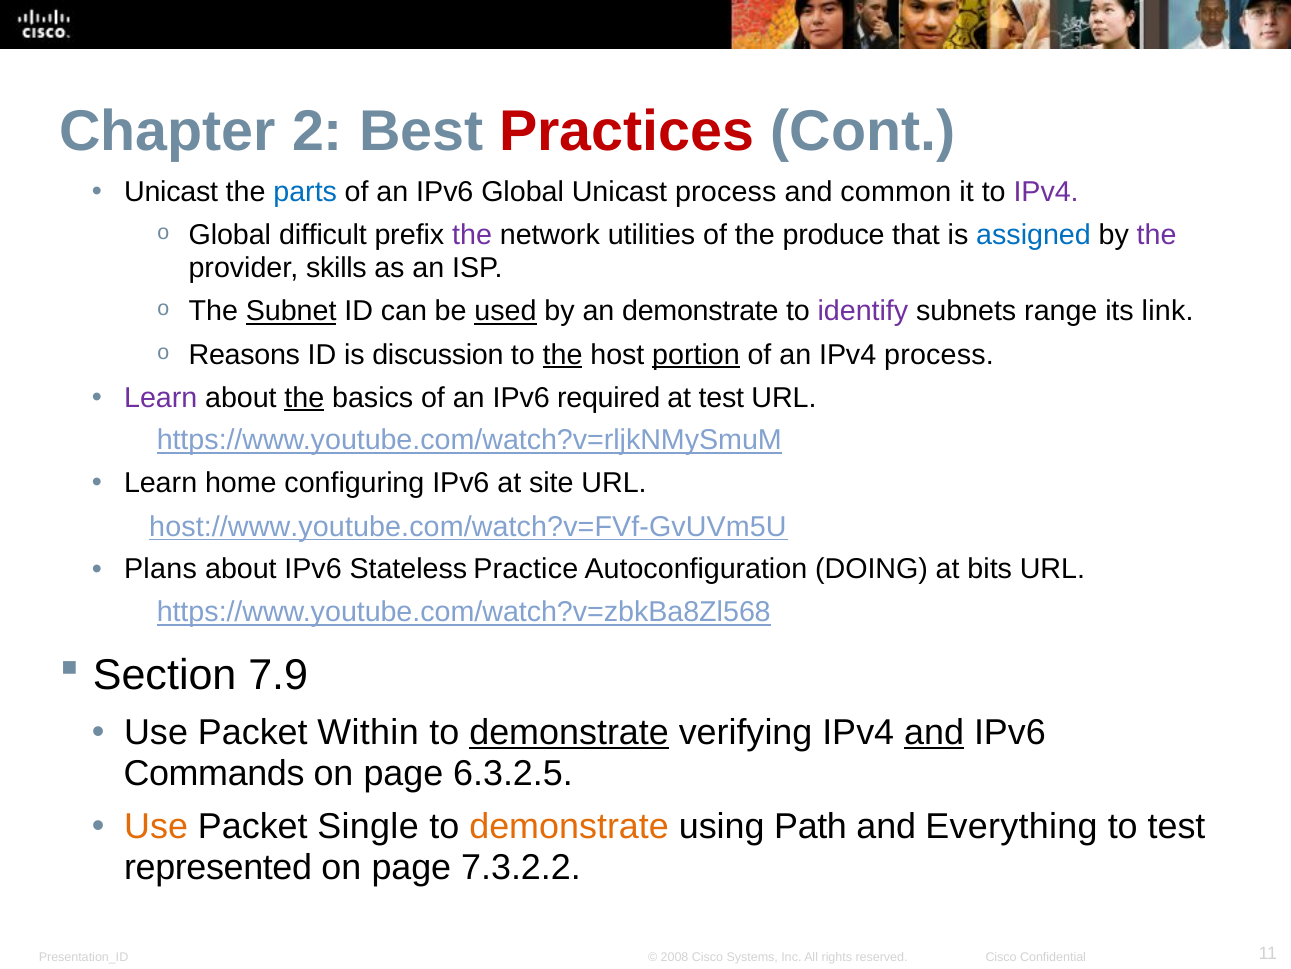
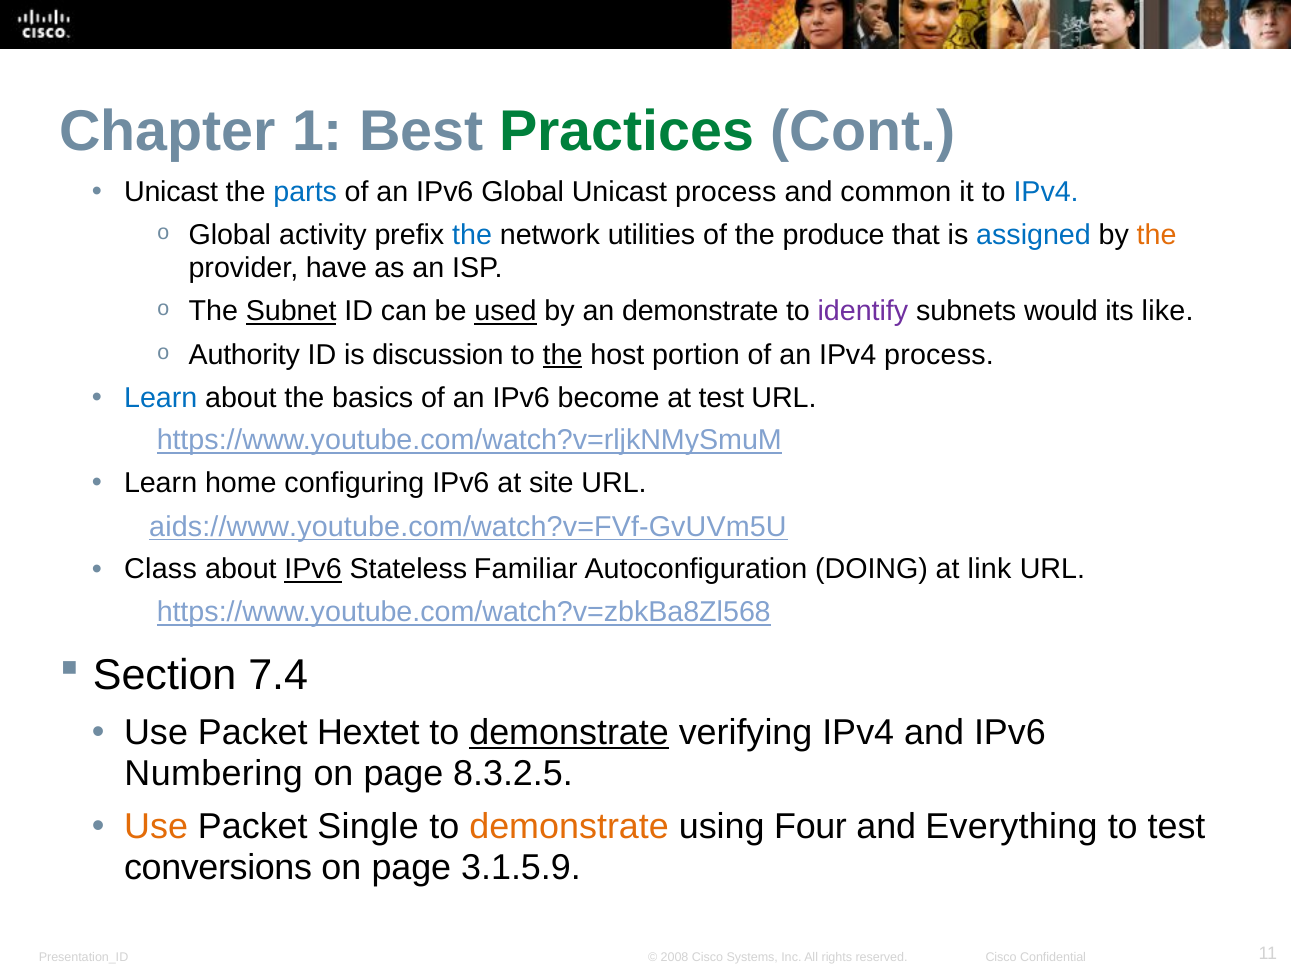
2: 2 -> 1
Practices colour: red -> green
IPv4 at (1046, 192) colour: purple -> blue
difficult: difficult -> activity
the at (472, 235) colour: purple -> blue
the at (1157, 235) colour: purple -> orange
skills: skills -> have
range: range -> would
link: link -> like
Reasons: Reasons -> Authority
portion underline: present -> none
Learn at (161, 397) colour: purple -> blue
the at (304, 397) underline: present -> none
required: required -> become
host://www.youtube.com/watch?v=FVf-GvUVm5U: host://www.youtube.com/watch?v=FVf-GvUVm5U -> aids://www.youtube.com/watch?v=FVf-GvUVm5U
Plans: Plans -> Class
IPv6 at (313, 569) underline: none -> present
Practice: Practice -> Familiar
bits: bits -> link
7.9: 7.9 -> 7.4
Within: Within -> Hextet
and at (934, 732) underline: present -> none
Commands: Commands -> Numbering
6.3.2.5: 6.3.2.5 -> 8.3.2.5
Path: Path -> Four
represented: represented -> conversions
7.3.2.2: 7.3.2.2 -> 3.1.5.9
